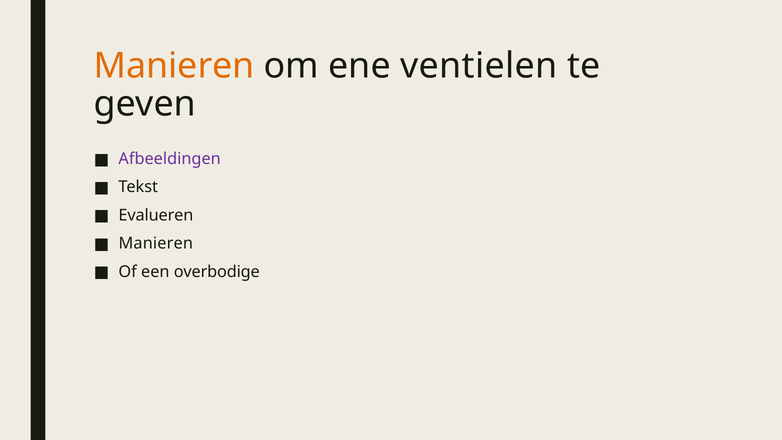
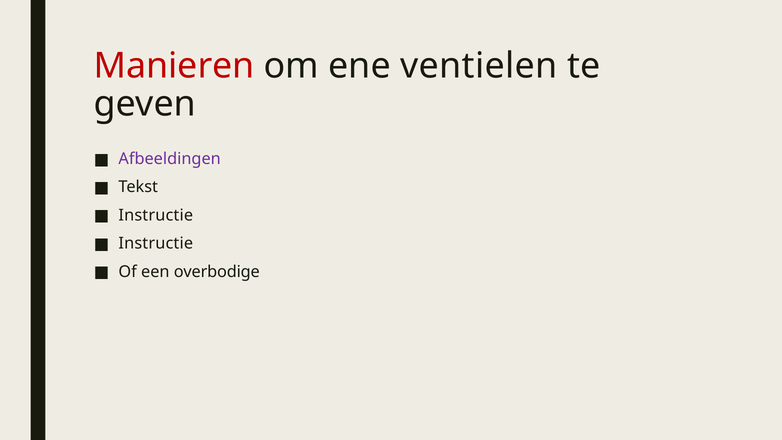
Manieren at (174, 66) colour: orange -> red
Evalueren at (156, 215): Evalueren -> Instructie
Manieren at (156, 243): Manieren -> Instructie
